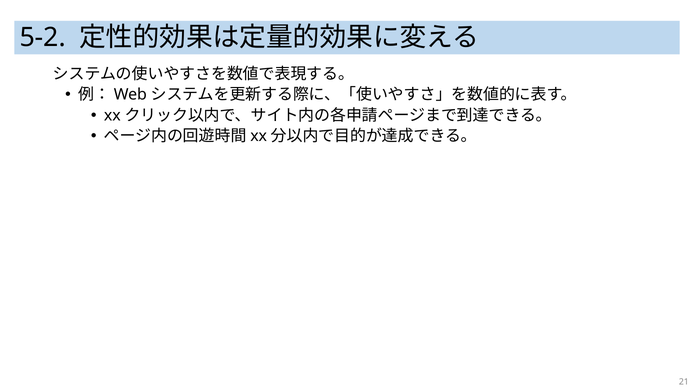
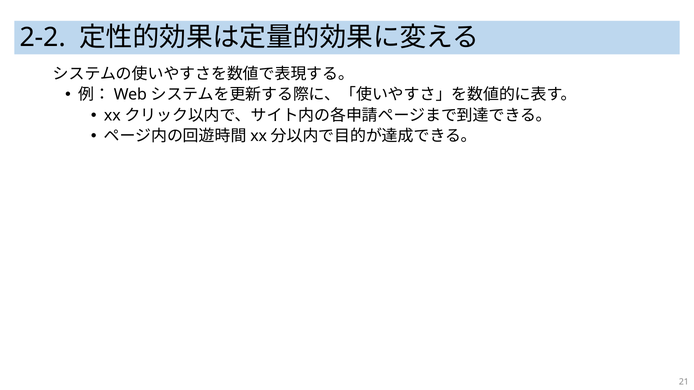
5-2: 5-2 -> 2-2
